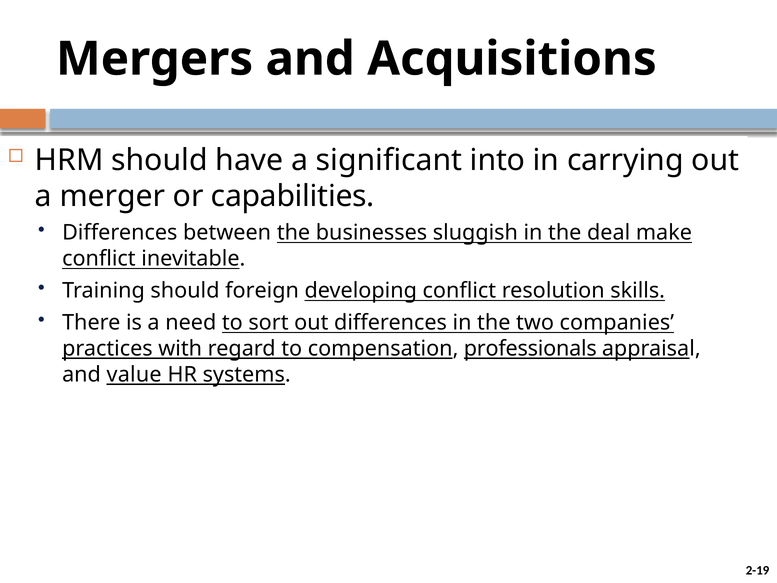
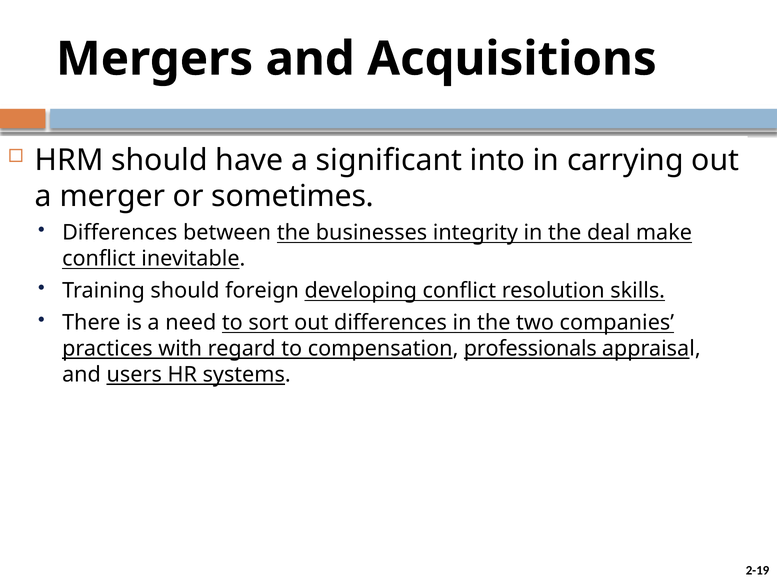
capabilities: capabilities -> sometimes
sluggish: sluggish -> integrity
value: value -> users
